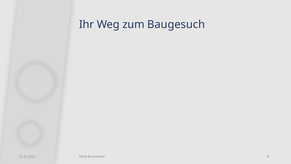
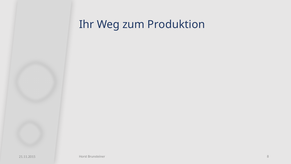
Baugesuch: Baugesuch -> Produktion
